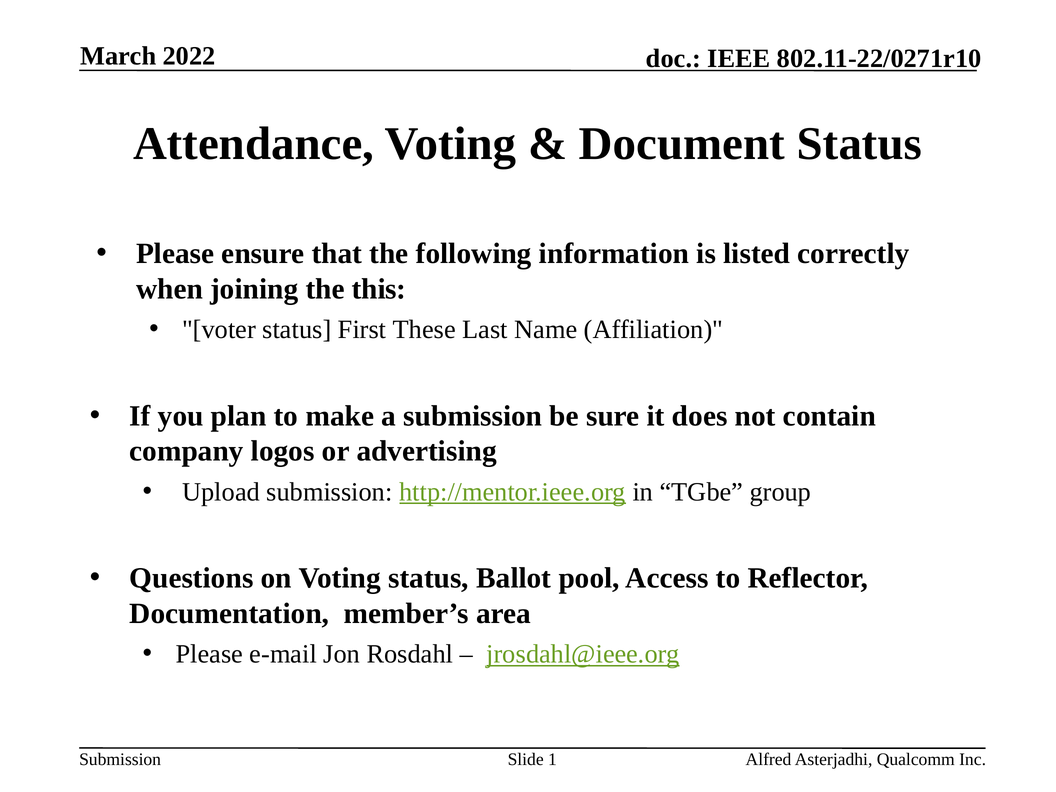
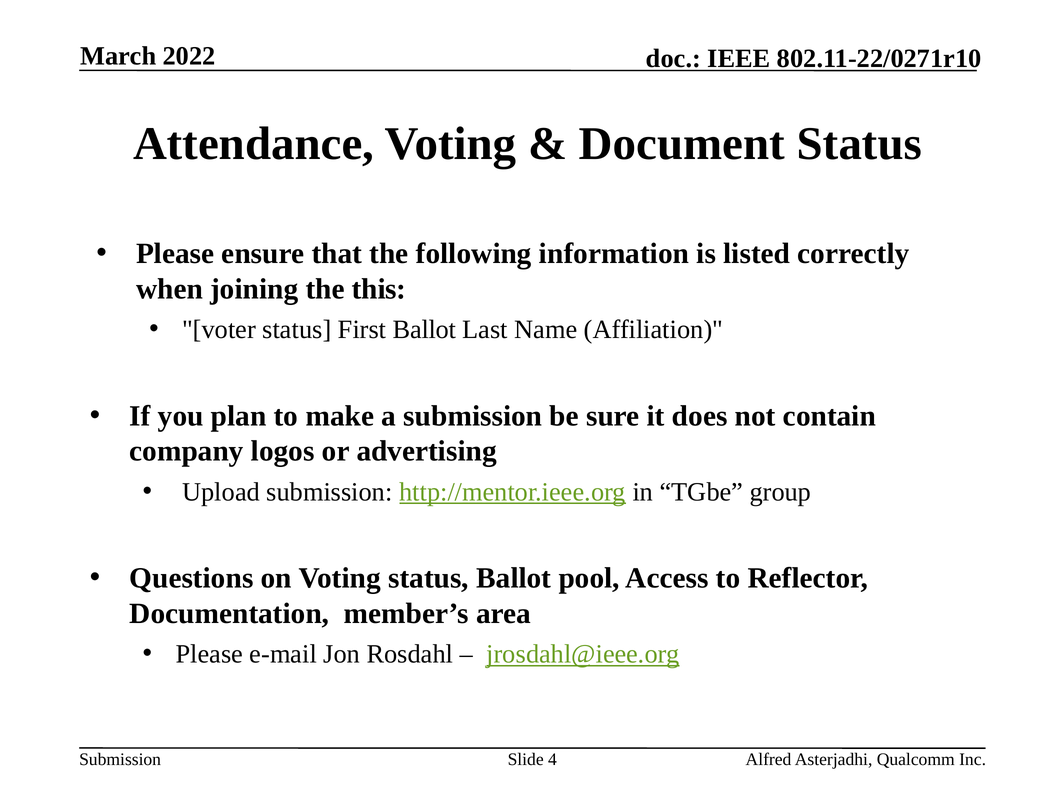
First These: These -> Ballot
1: 1 -> 4
